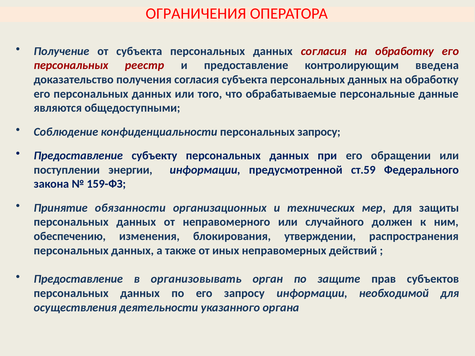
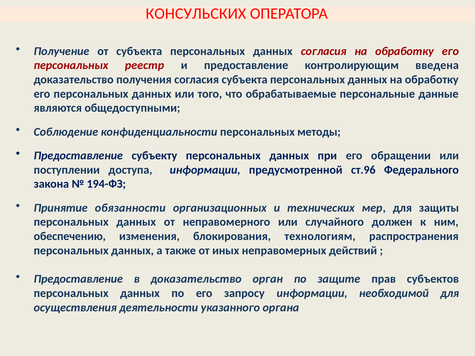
ОГРАНИЧЕНИЯ: ОГРАНИЧЕНИЯ -> КОНСУЛЬСКИХ
персональных запросу: запросу -> методы
энергии: энергии -> доступа
ст.59: ст.59 -> ст.96
159-ФЗ: 159-ФЗ -> 194-ФЗ
утверждении: утверждении -> технологиям
в организовывать: организовывать -> доказательство
